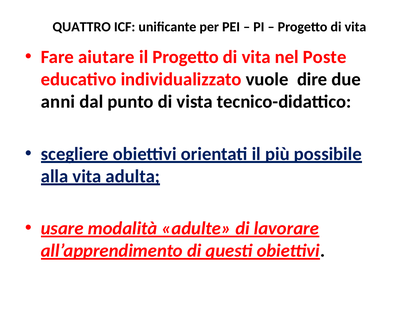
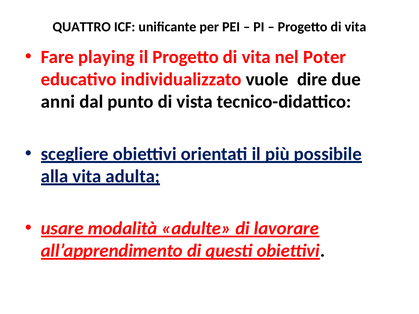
aiutare: aiutare -> playing
Poste: Poste -> Poter
